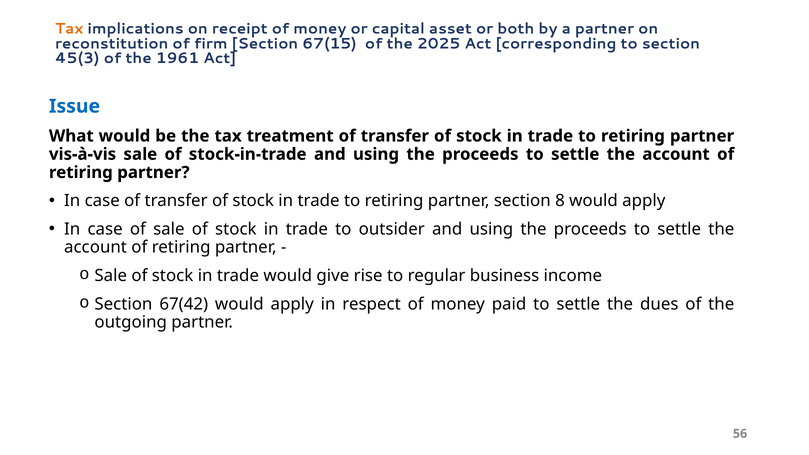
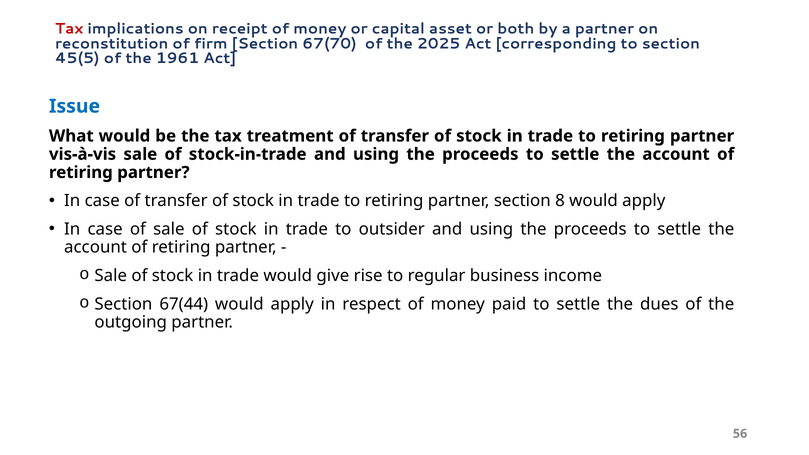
Tax at (69, 29) colour: orange -> red
67(15: 67(15 -> 67(70
45(3: 45(3 -> 45(5
67(42: 67(42 -> 67(44
